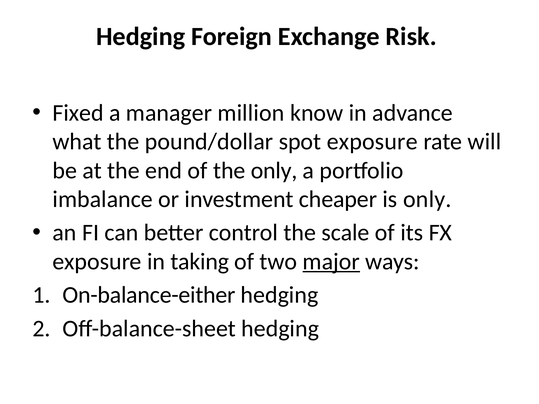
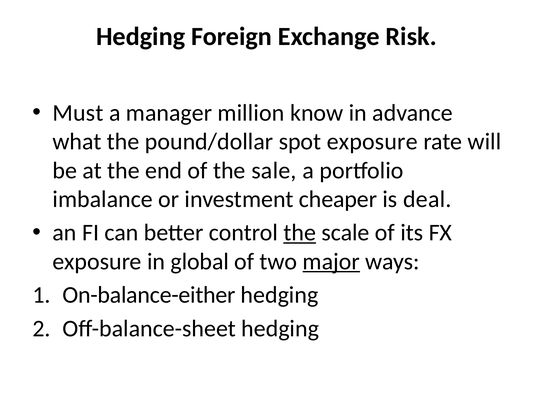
Fixed: Fixed -> Must
the only: only -> sale
is only: only -> deal
the at (300, 233) underline: none -> present
taking: taking -> global
